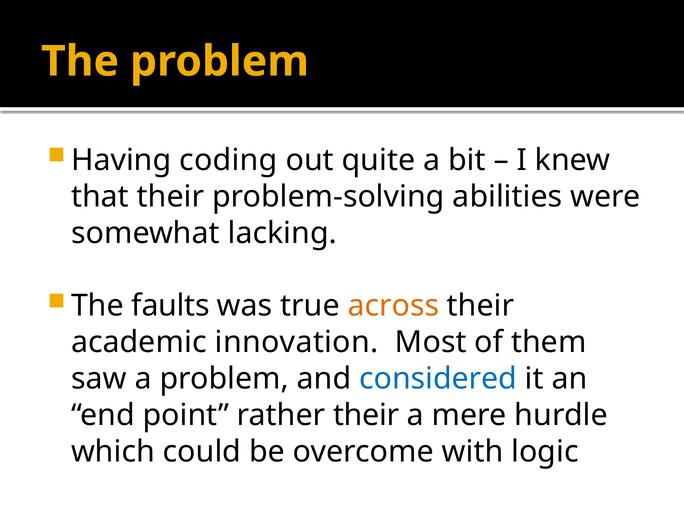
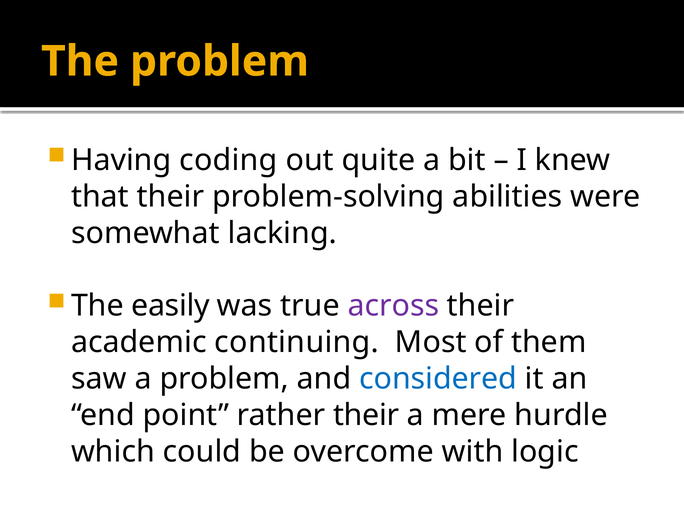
faults: faults -> easily
across colour: orange -> purple
innovation: innovation -> continuing
